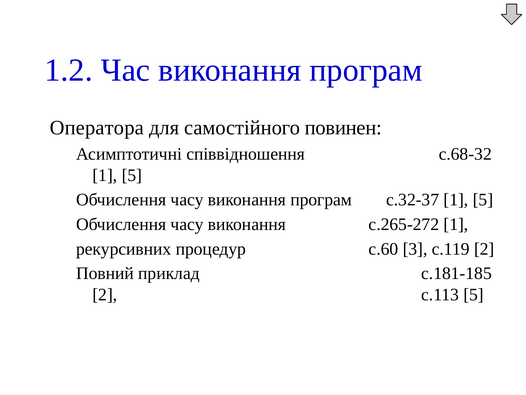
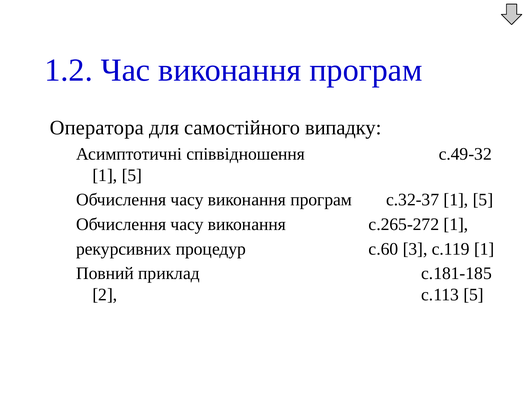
повинен: повинен -> випадку
с.68-32: с.68-32 -> с.49-32
с.119 2: 2 -> 1
